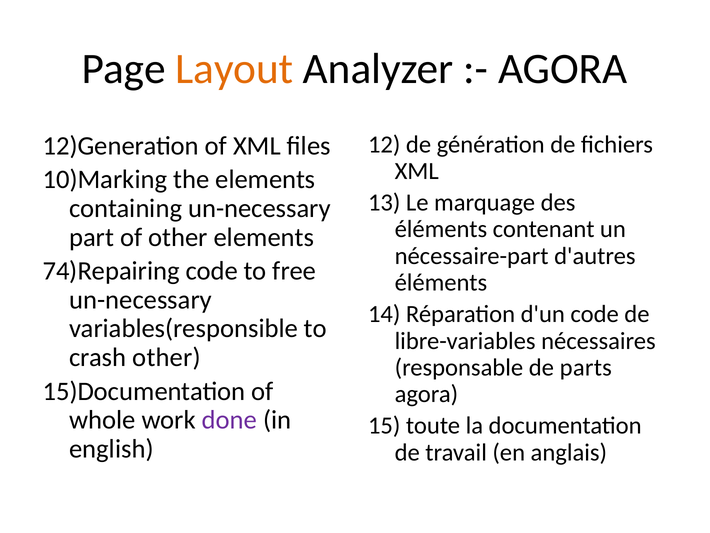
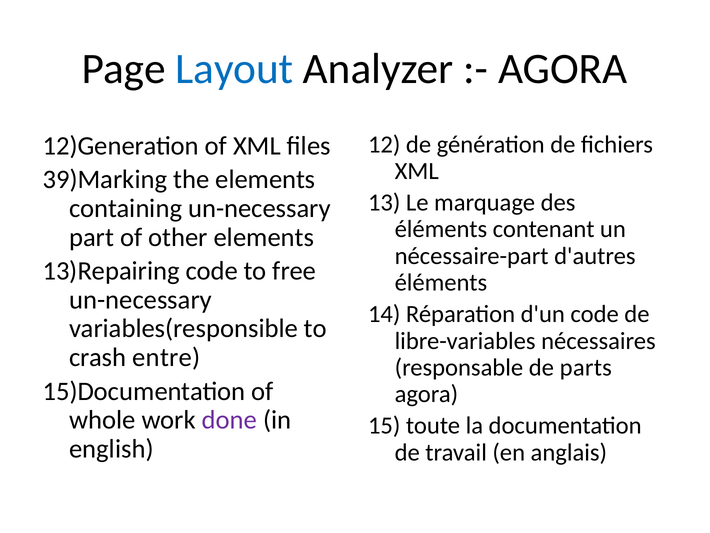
Layout colour: orange -> blue
10)Marking: 10)Marking -> 39)Marking
74)Repairing: 74)Repairing -> 13)Repairing
crash other: other -> entre
